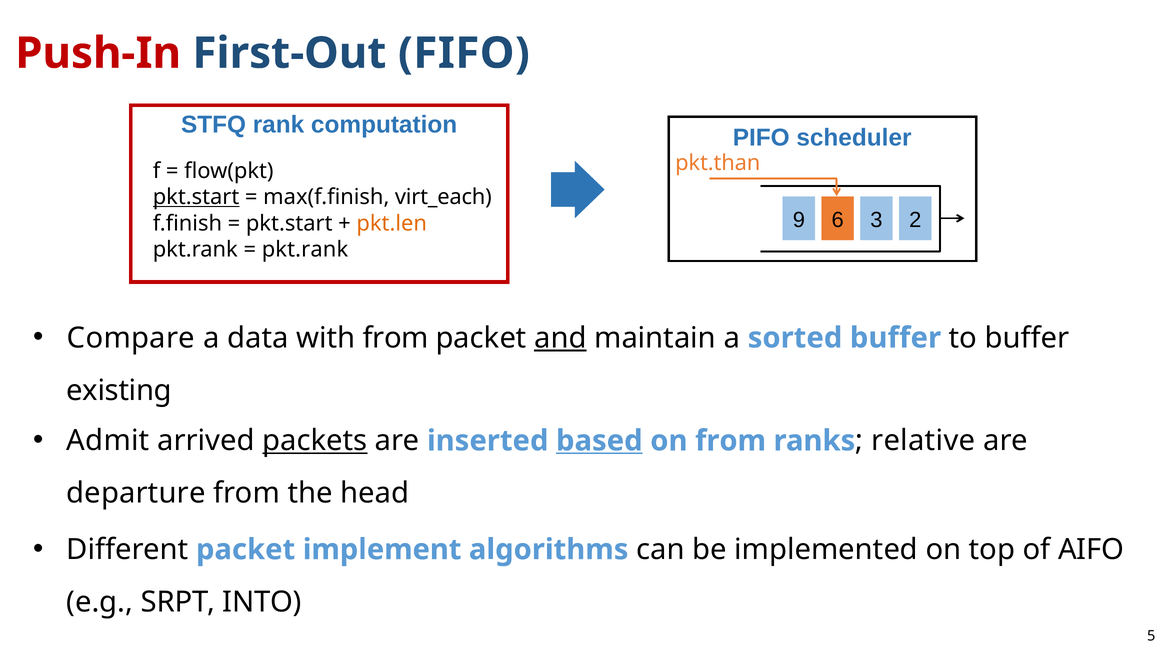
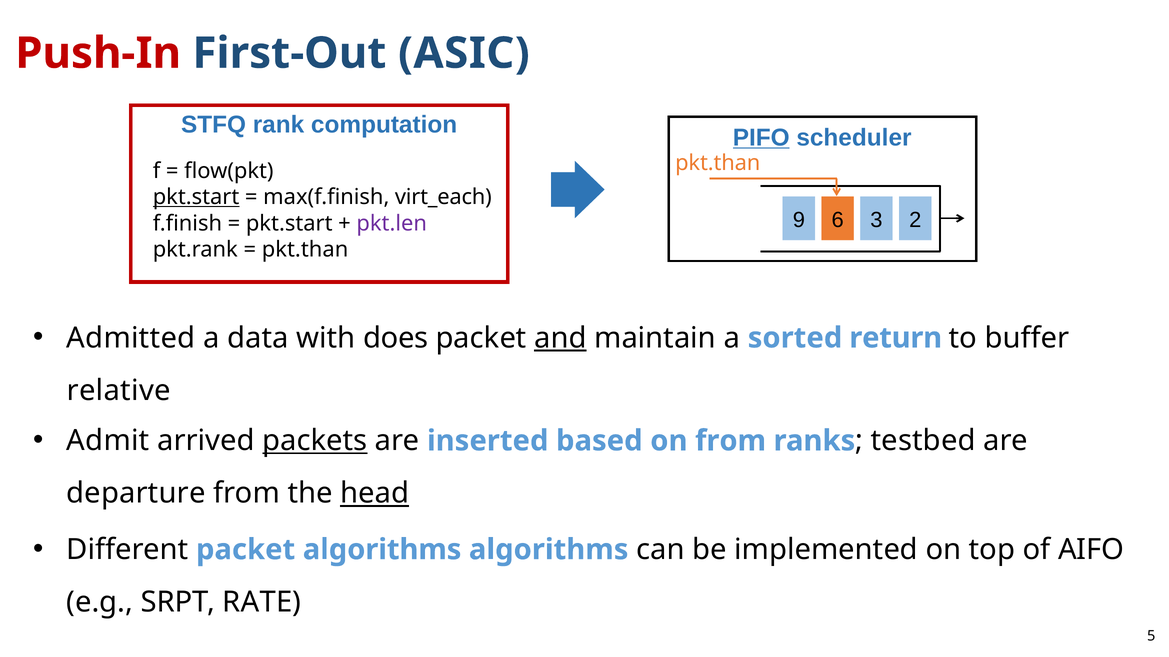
FIFO: FIFO -> ASIC
PIFO underline: none -> present
pkt.len colour: orange -> purple
pkt.rank at (305, 250): pkt.rank -> pkt.than
Compare: Compare -> Admitted
with from: from -> does
sorted buffer: buffer -> return
existing: existing -> relative
based underline: present -> none
relative: relative -> testbed
head underline: none -> present
packet implement: implement -> algorithms
INTO: INTO -> RATE
